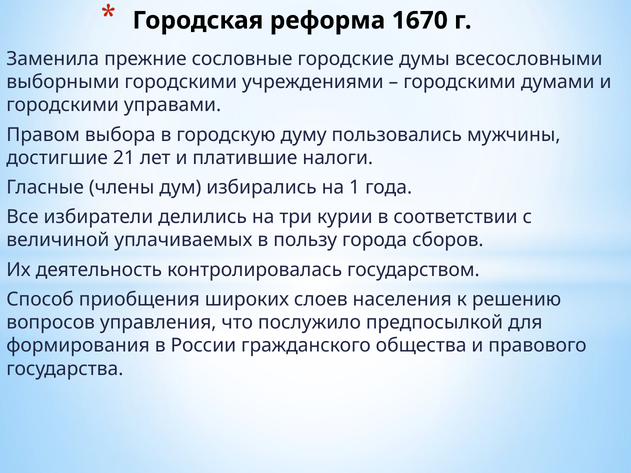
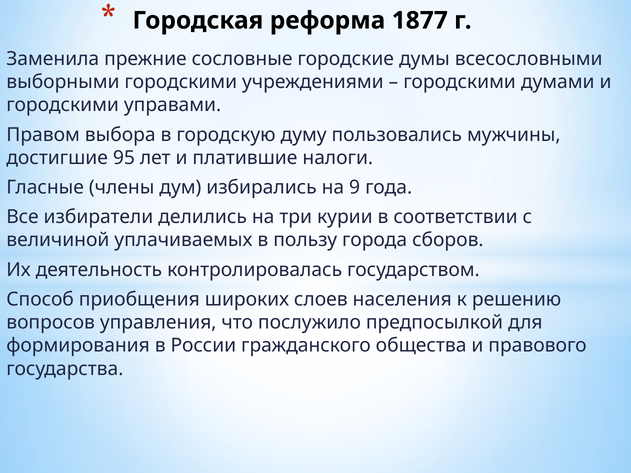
1670: 1670 -> 1877
21: 21 -> 95
1: 1 -> 9
